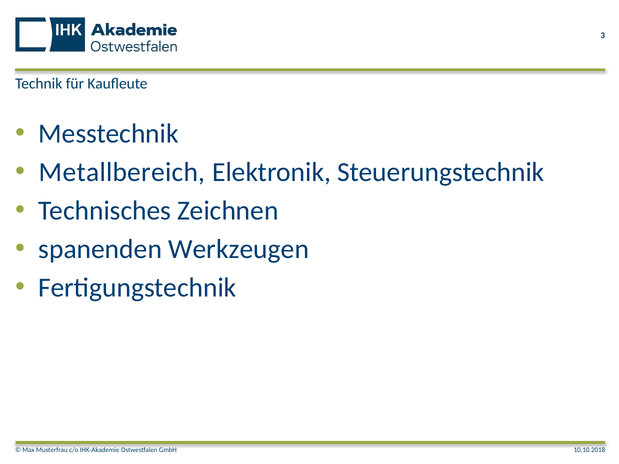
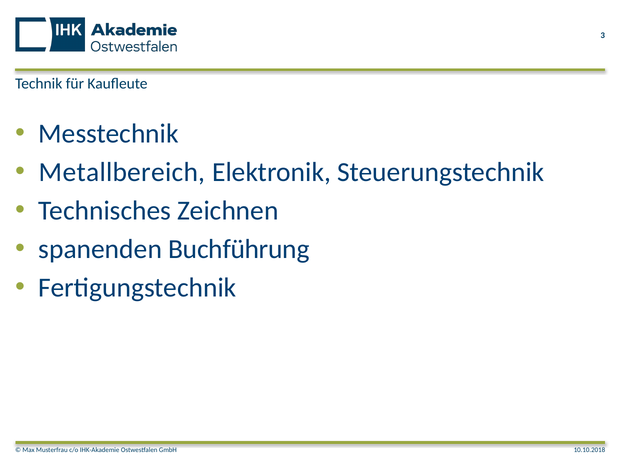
Werkzeugen: Werkzeugen -> Buchführung
